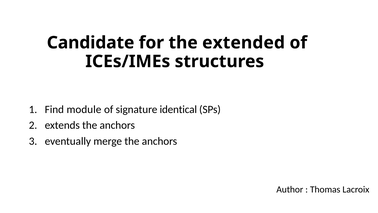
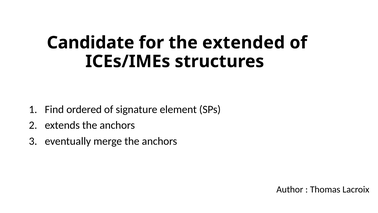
module: module -> ordered
identical: identical -> element
